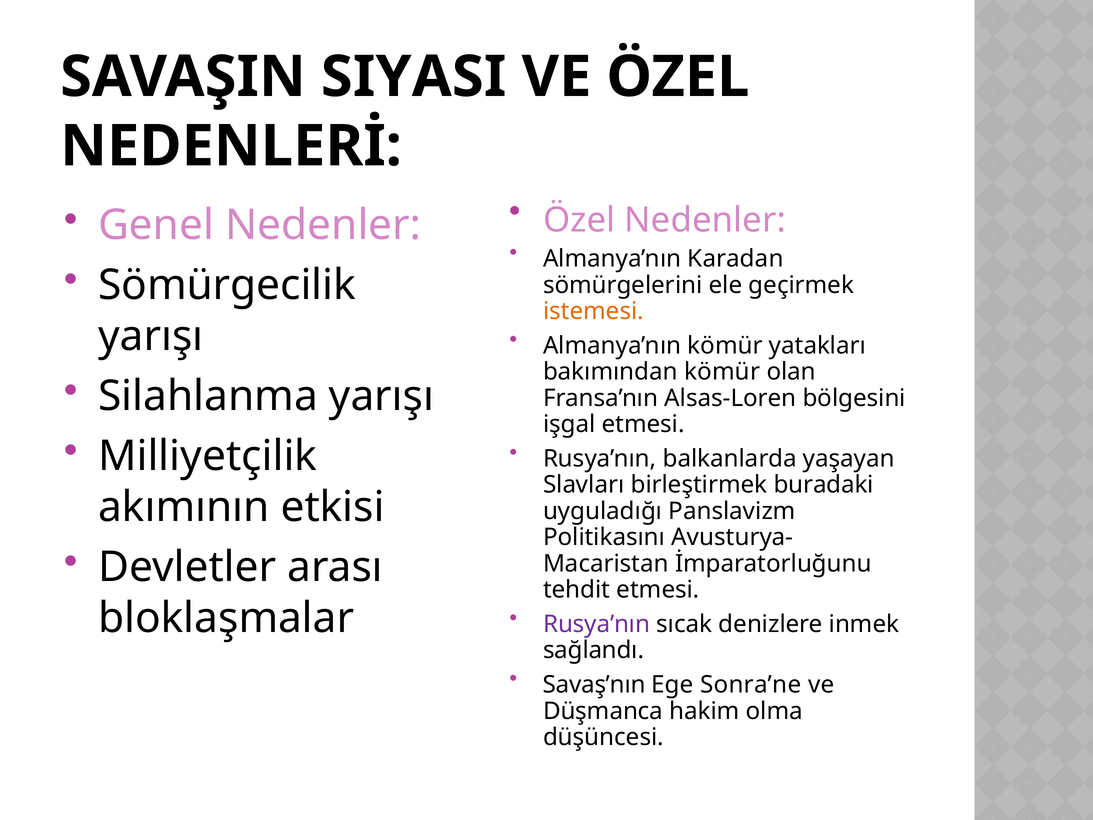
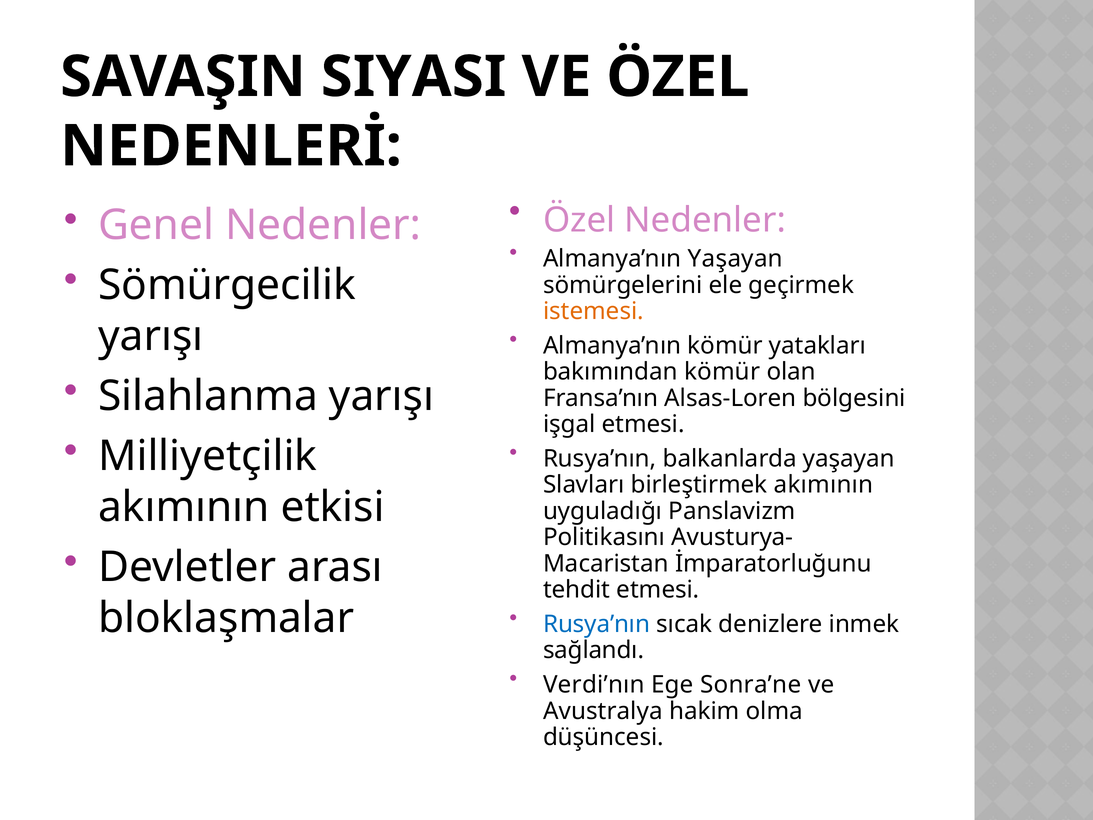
Almanya’nın Karadan: Karadan -> Yaşayan
birleştirmek buradaki: buradaki -> akımının
Rusya’nın at (597, 624) colour: purple -> blue
Savaş’nın: Savaş’nın -> Verdi’nın
Düşmanca: Düşmanca -> Avustralya
